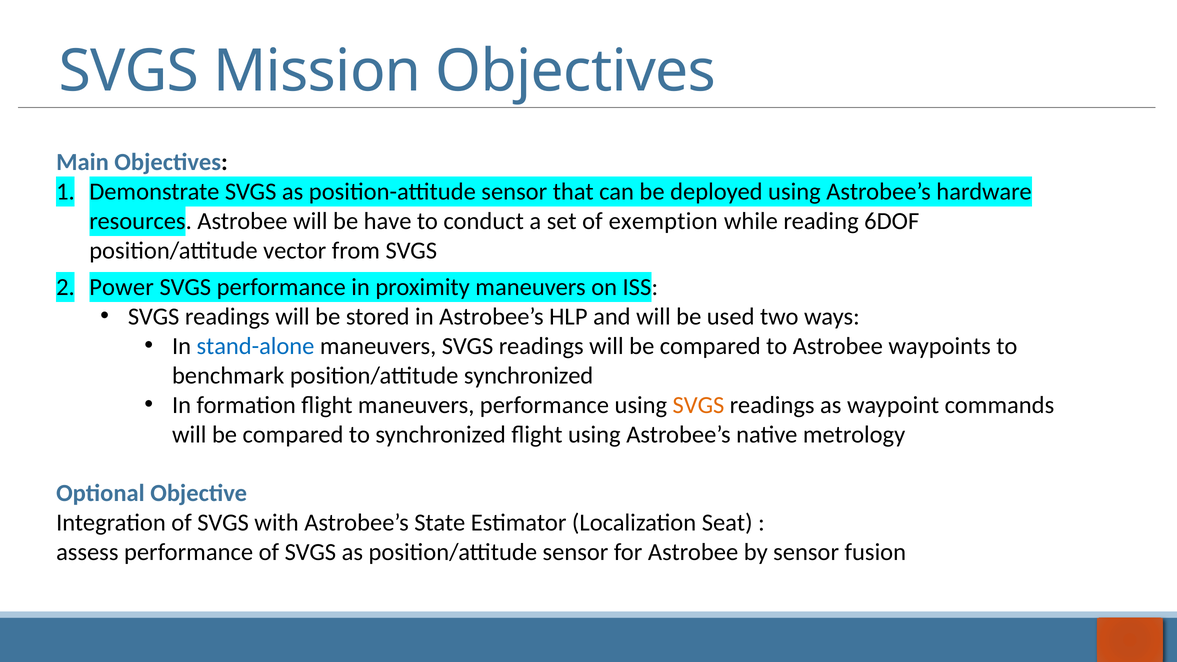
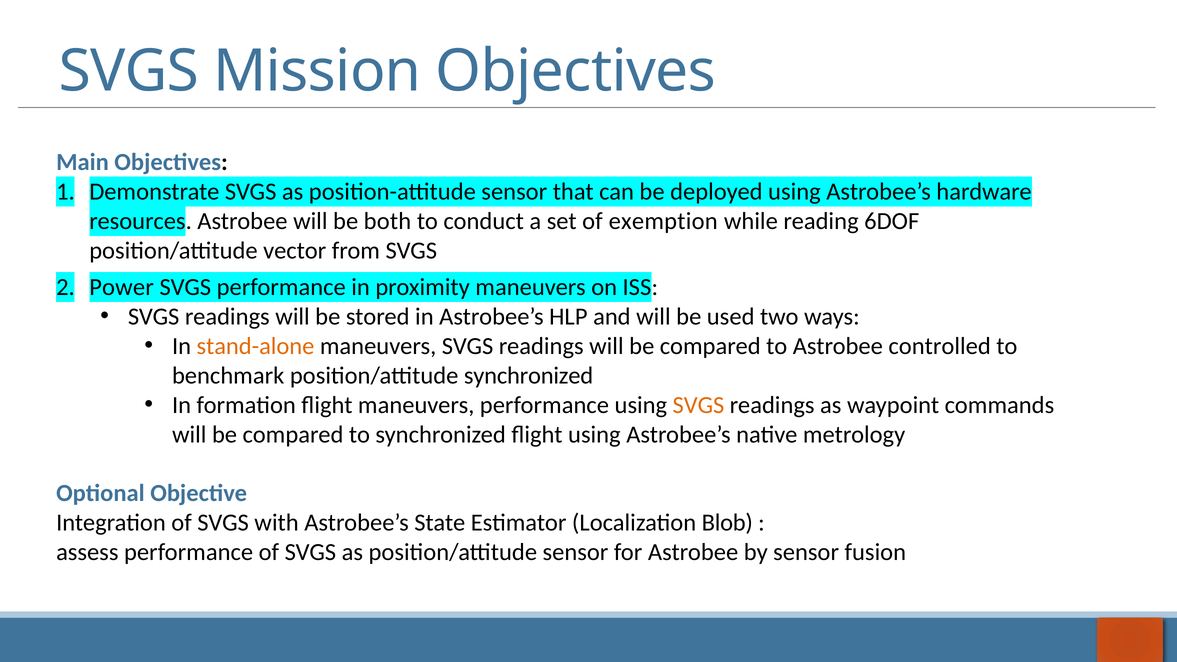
have: have -> both
stand-alone colour: blue -> orange
waypoints: waypoints -> controlled
Seat: Seat -> Blob
